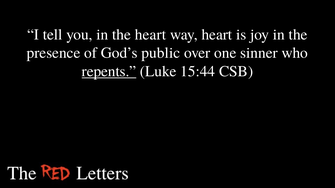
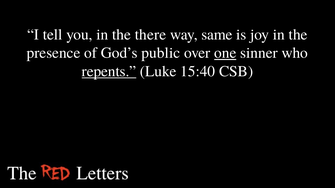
the heart: heart -> there
way heart: heart -> same
one underline: none -> present
15:44: 15:44 -> 15:40
